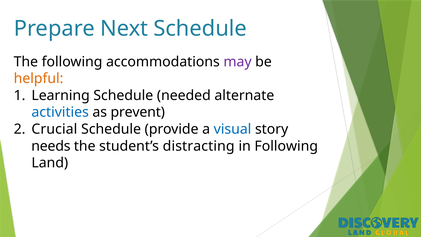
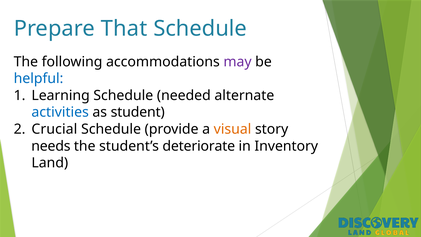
Next: Next -> That
helpful colour: orange -> blue
prevent: prevent -> student
visual colour: blue -> orange
distracting: distracting -> deteriorate
in Following: Following -> Inventory
